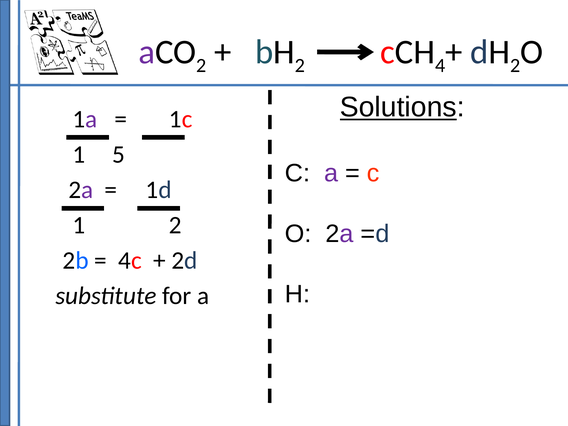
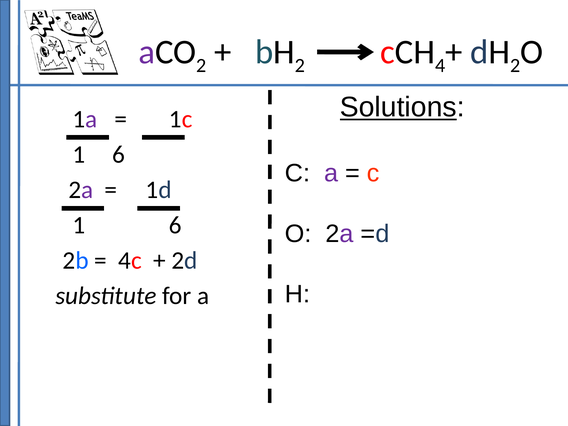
5 at (119, 155): 5 -> 6
2 at (175, 225): 2 -> 6
